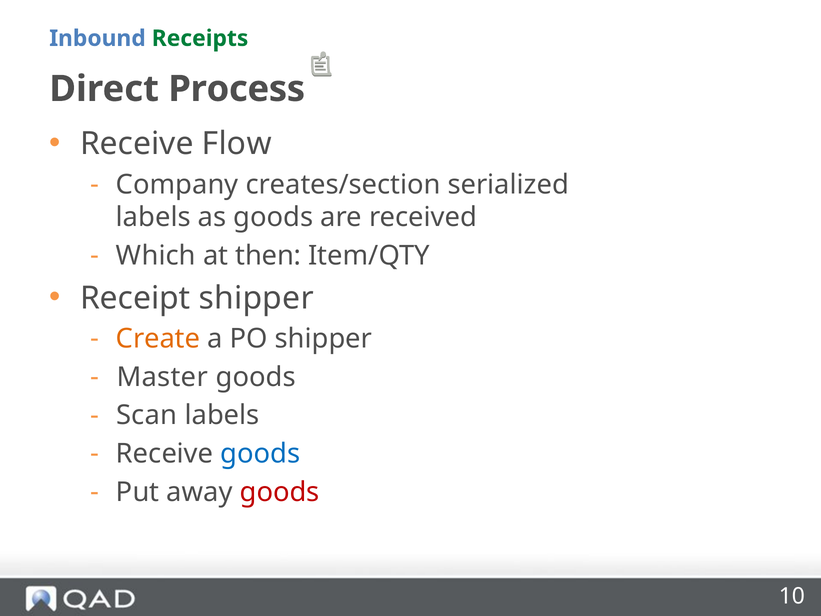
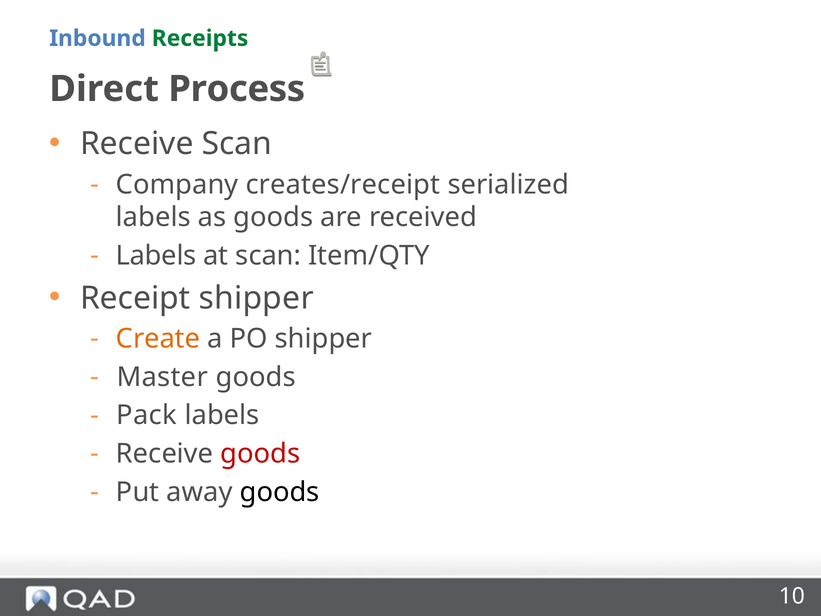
Receive Flow: Flow -> Scan
creates/section: creates/section -> creates/receipt
Which at (156, 256): Which -> Labels
at then: then -> scan
Scan: Scan -> Pack
goods at (260, 454) colour: blue -> red
goods at (280, 492) colour: red -> black
